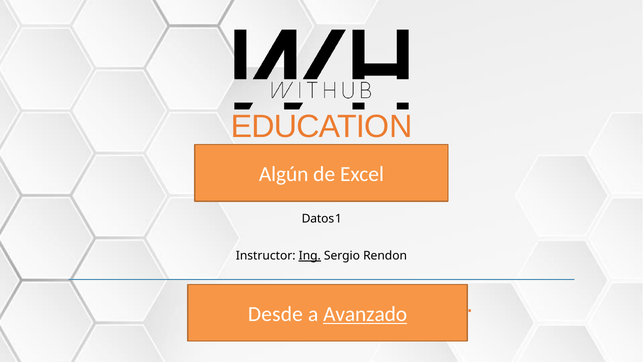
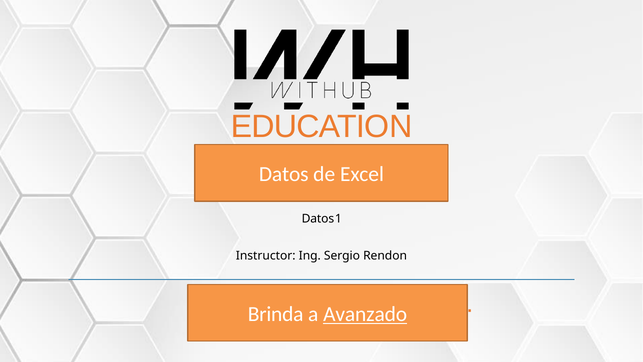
Algún at (284, 174): Algún -> Datos
Ing underline: present -> none
Desde: Desde -> Brinda
